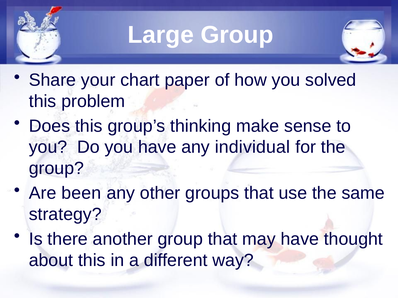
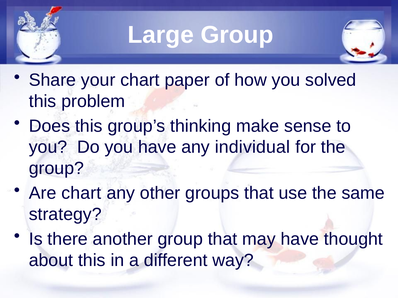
Are been: been -> chart
